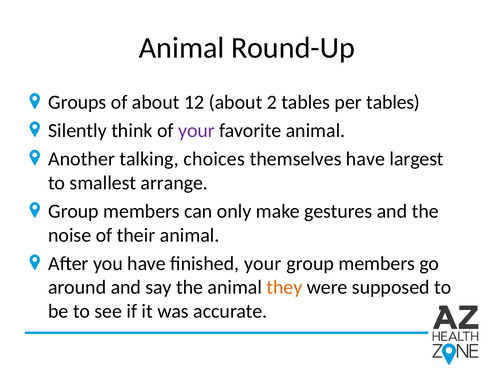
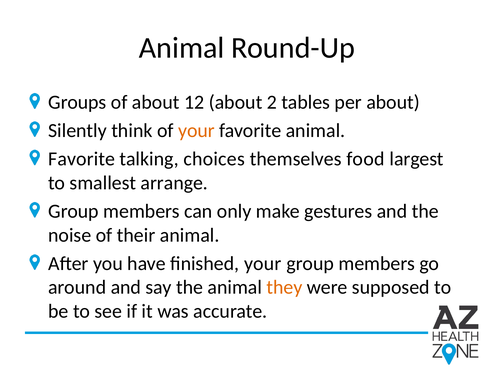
per tables: tables -> about
your at (196, 131) colour: purple -> orange
Another at (82, 159): Another -> Favorite
themselves have: have -> food
